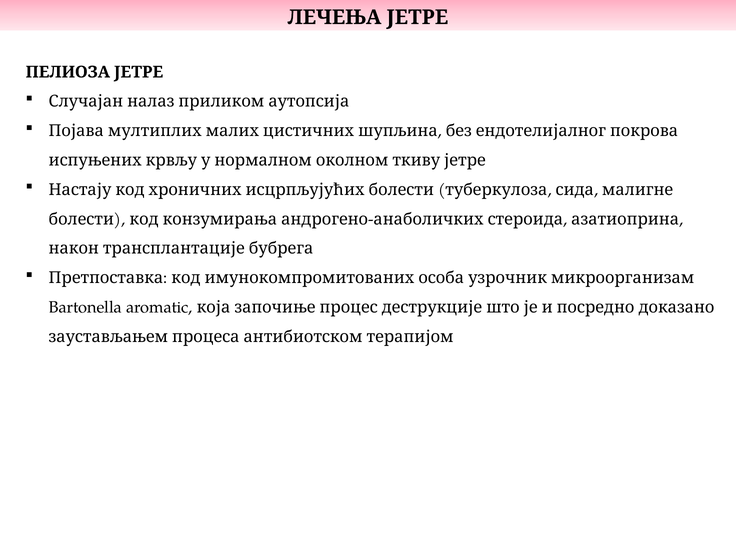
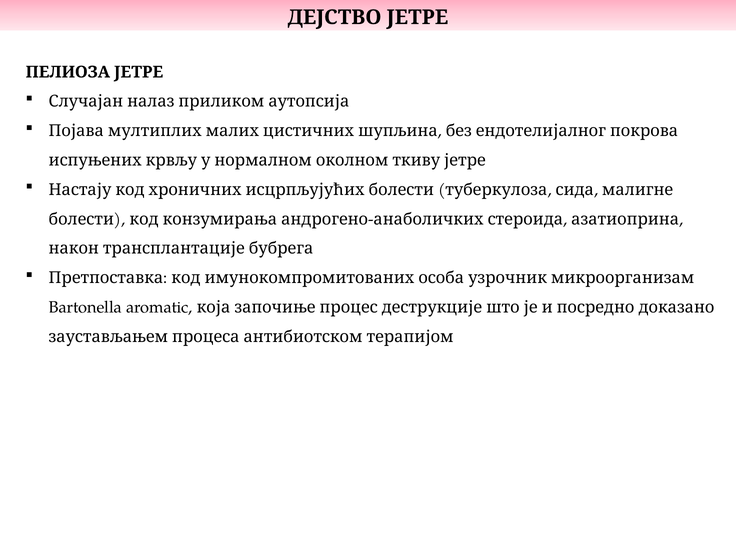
ЛЕЧЕЊА: ЛЕЧЕЊА -> ДЕЈСТВО
